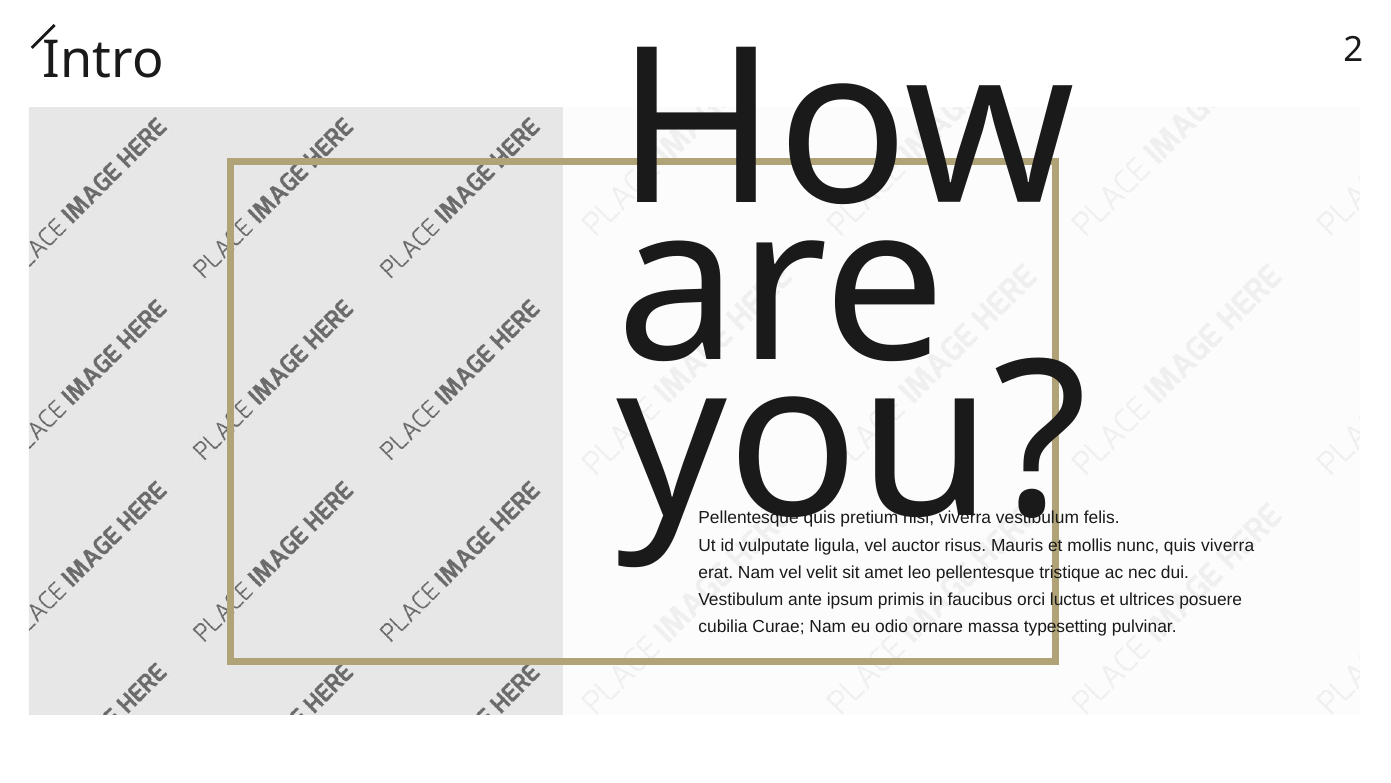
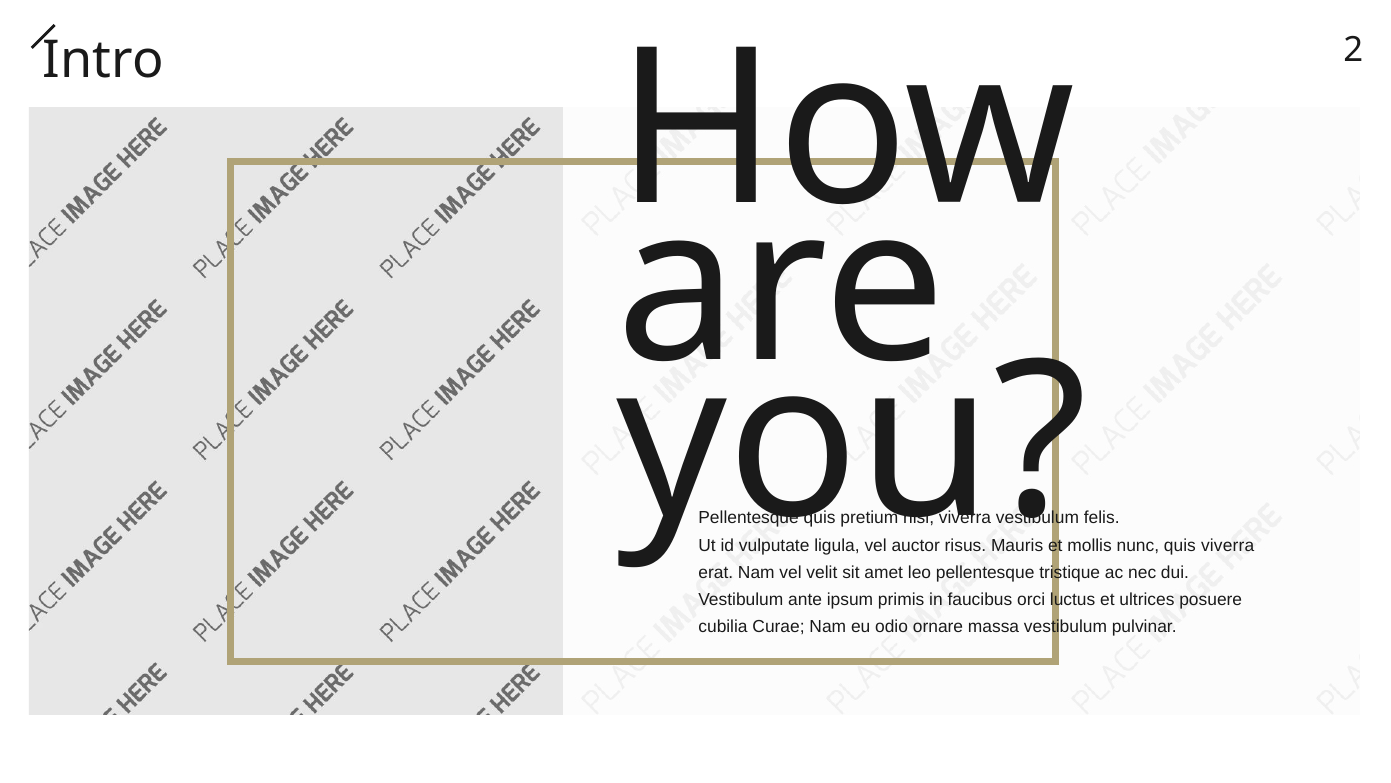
massa typesetting: typesetting -> vestibulum
